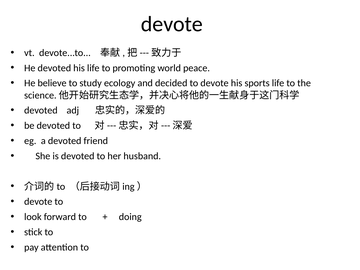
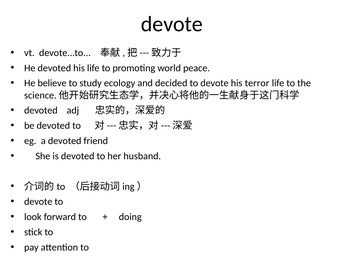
sports: sports -> terror
